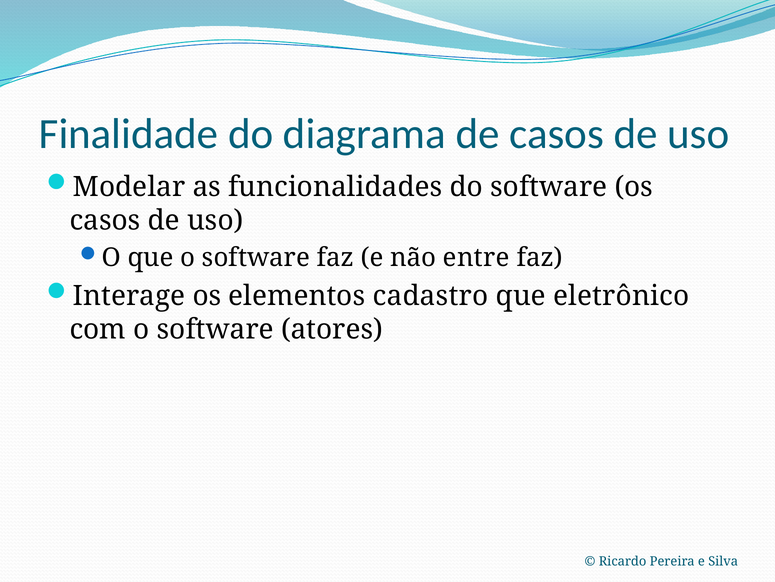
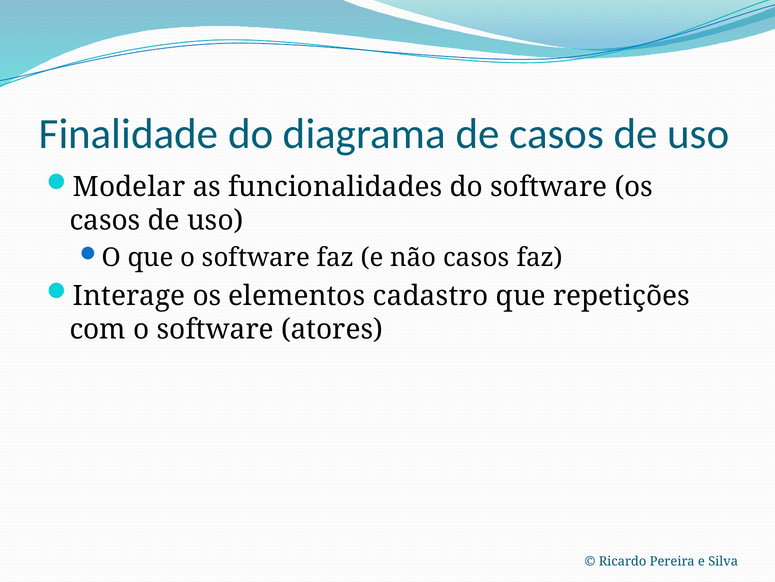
não entre: entre -> casos
eletrônico: eletrônico -> repetições
